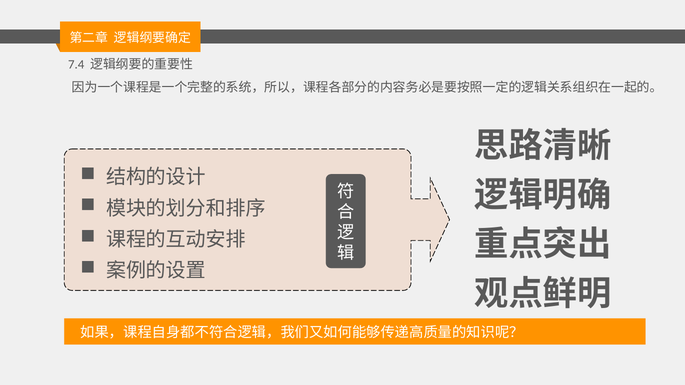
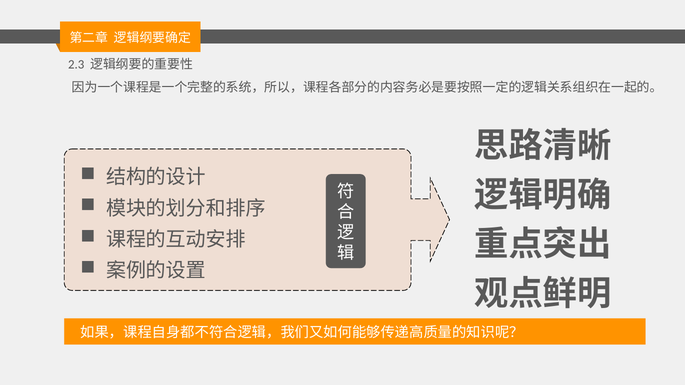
7.4: 7.4 -> 2.3
